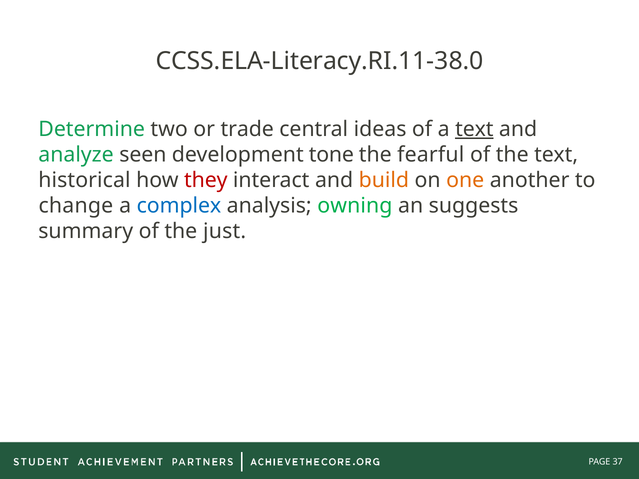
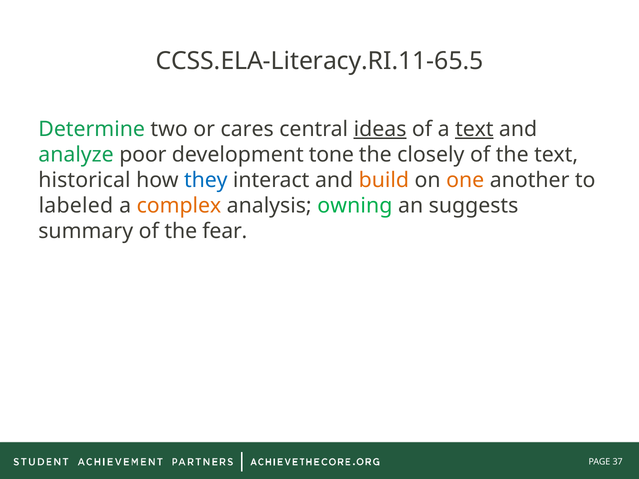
CCSS.ELA-Literacy.RI.11-38.0: CCSS.ELA-Literacy.RI.11-38.0 -> CCSS.ELA-Literacy.RI.11-65.5
trade: trade -> cares
ideas underline: none -> present
seen: seen -> poor
fearful: fearful -> closely
they colour: red -> blue
change: change -> labeled
complex colour: blue -> orange
just: just -> fear
